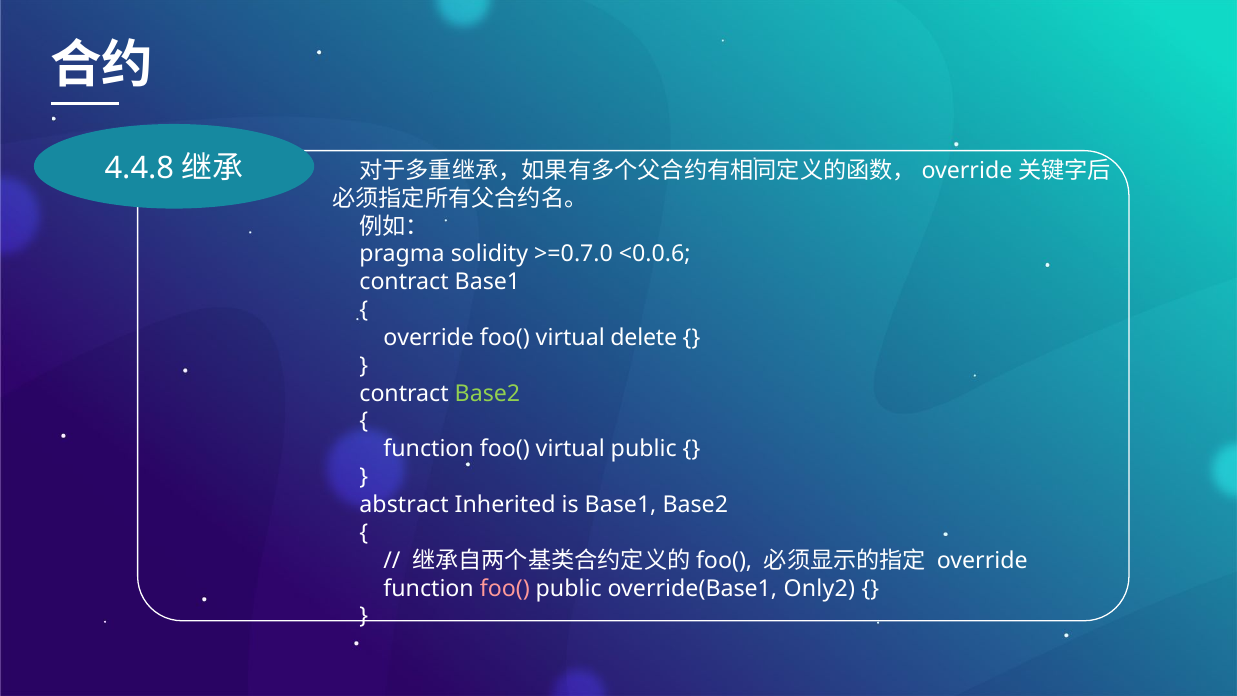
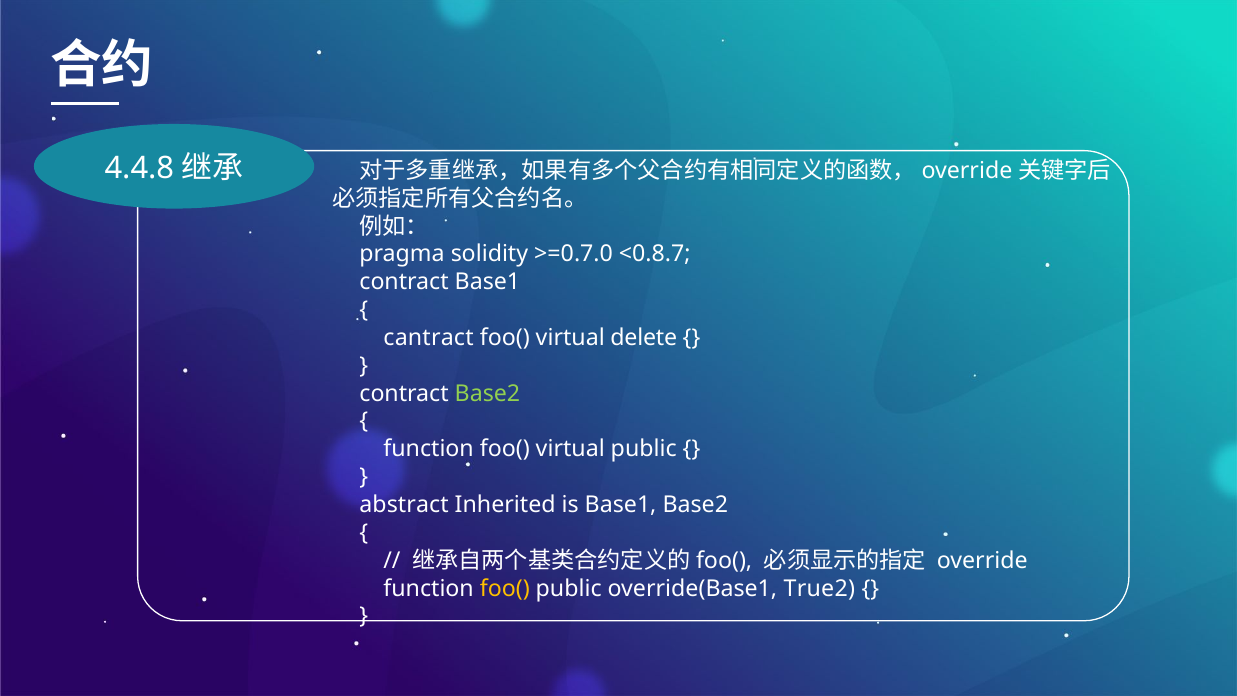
<0.0.6: <0.0.6 -> <0.8.7
override at (429, 338): override -> cantract
foo( at (505, 588) colour: pink -> yellow
Only2: Only2 -> True2
